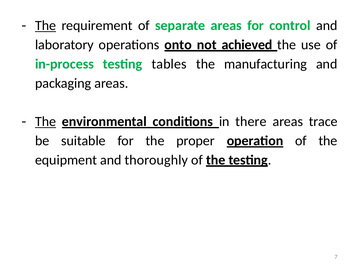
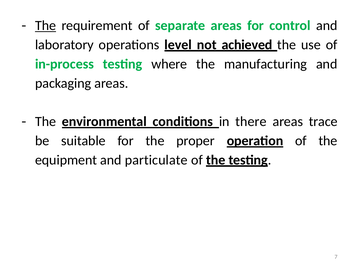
onto: onto -> level
tables: tables -> where
The at (46, 122) underline: present -> none
thoroughly: thoroughly -> particulate
